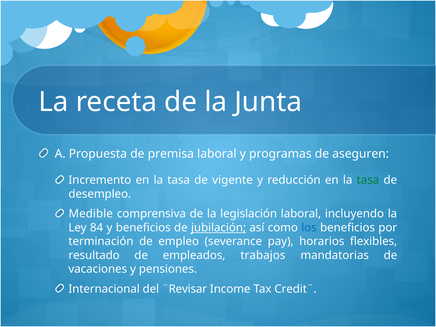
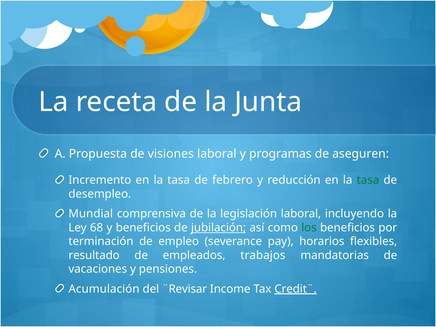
premisa: premisa -> visiones
vigente: vigente -> febrero
Medible: Medible -> Mundial
84: 84 -> 68
los colour: blue -> green
Internacional: Internacional -> Acumulación
Credit¨ underline: none -> present
